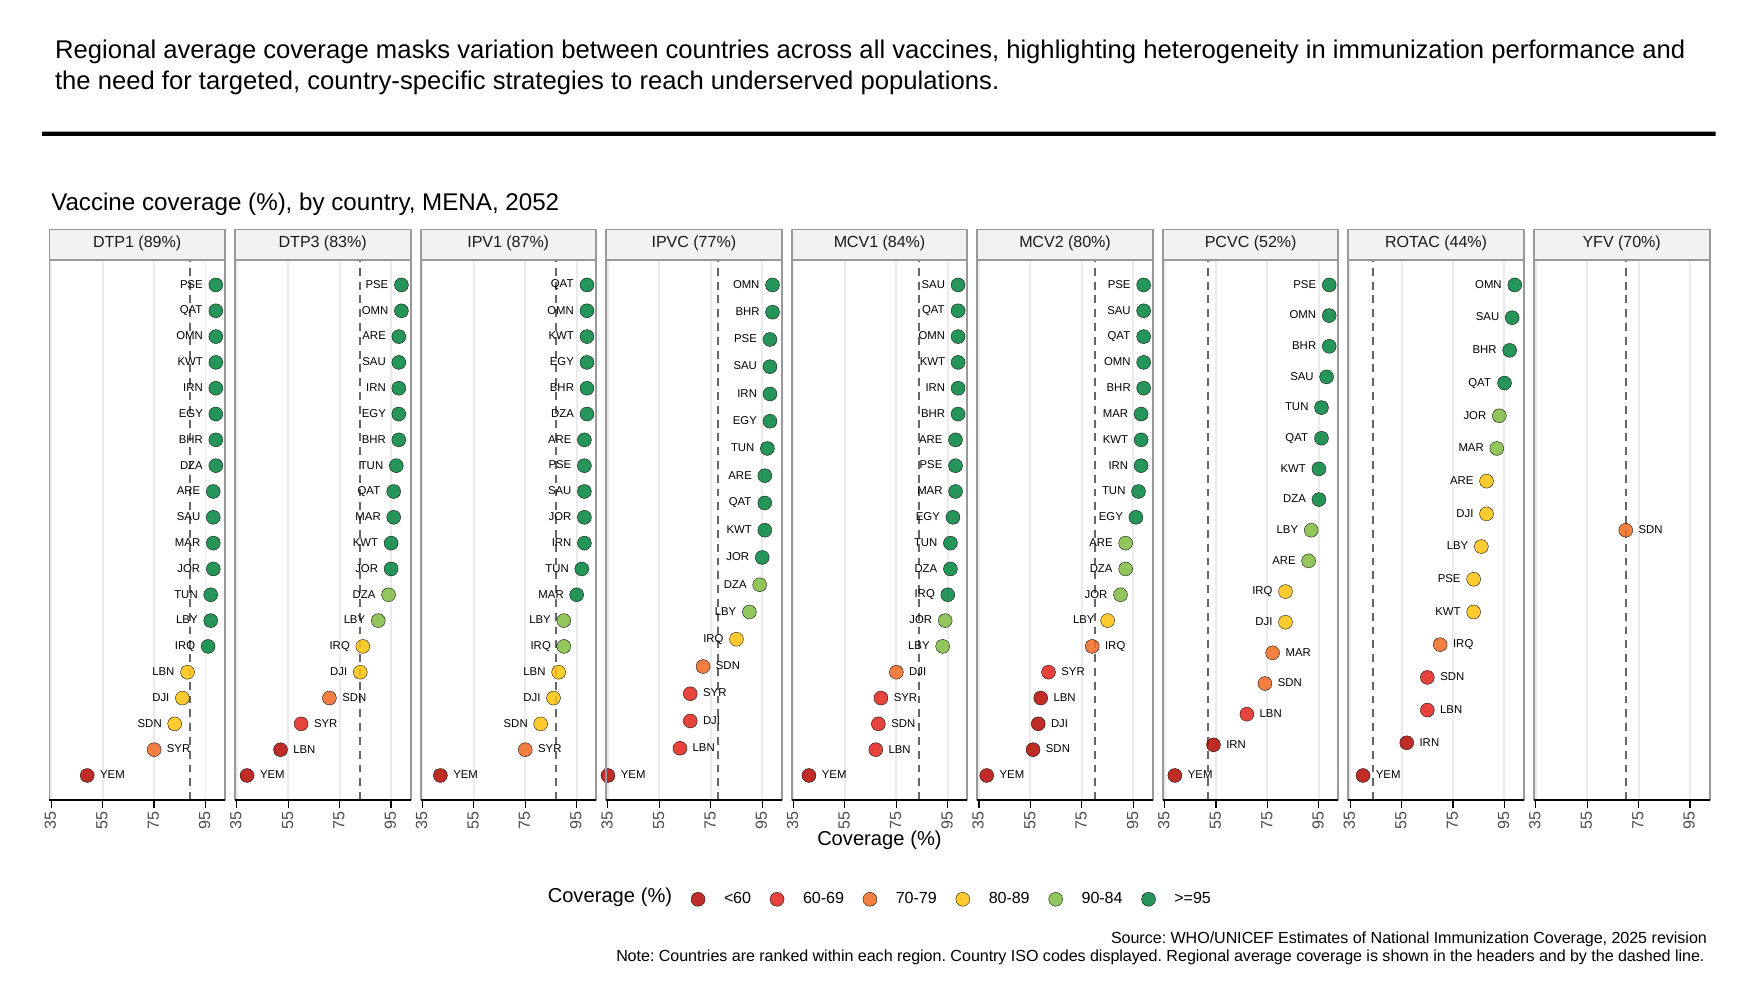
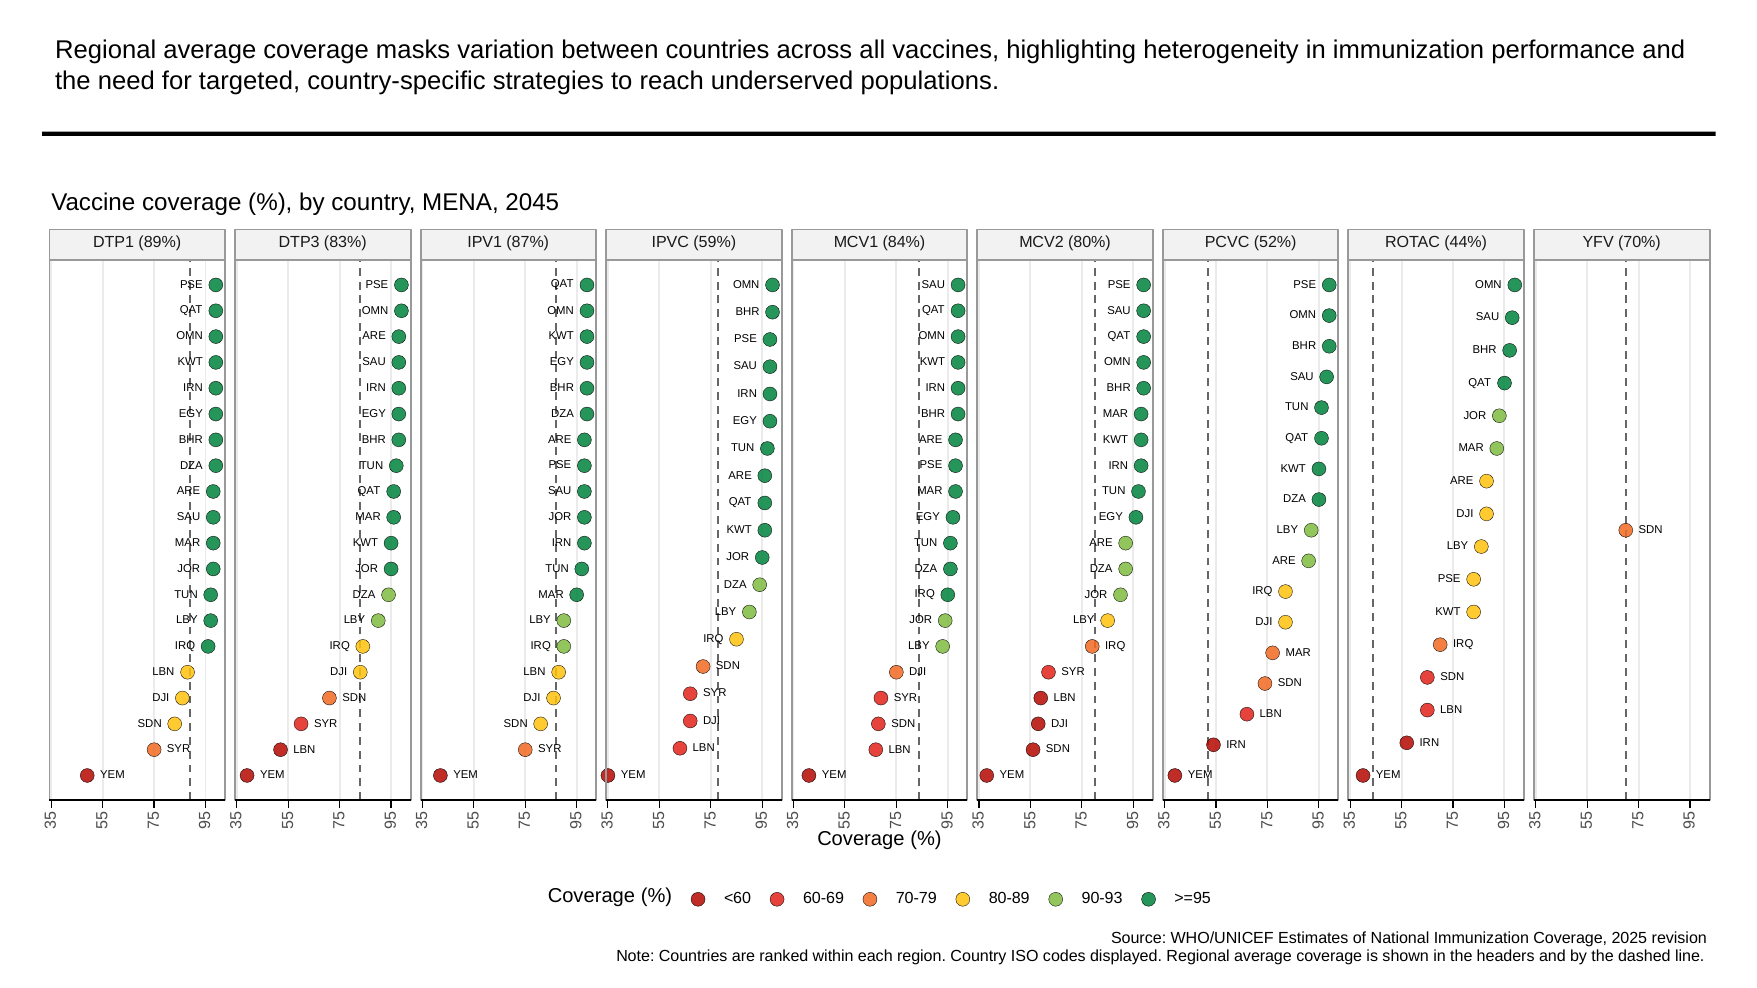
2052: 2052 -> 2045
77%: 77% -> 59%
90-84: 90-84 -> 90-93
